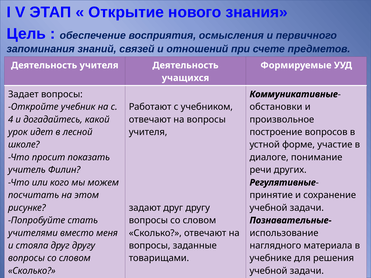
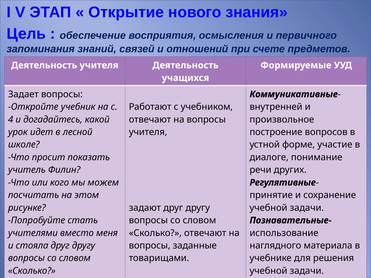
обстановки: обстановки -> внутренней
